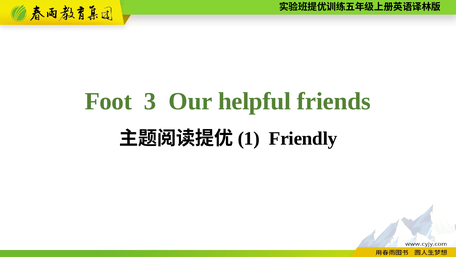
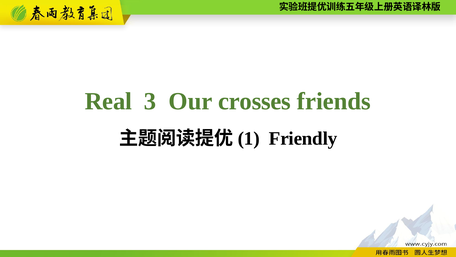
Foot: Foot -> Real
helpful: helpful -> crosses
